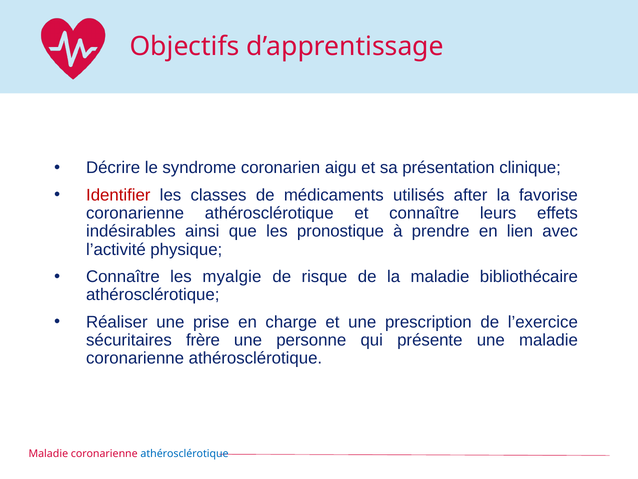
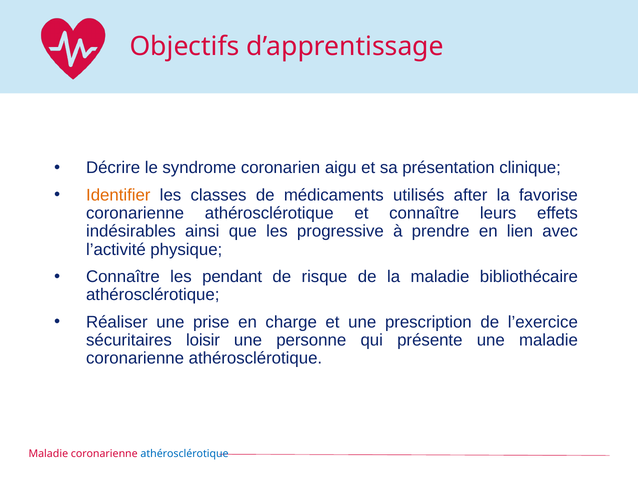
Identifier colour: red -> orange
pronostique: pronostique -> progressive
myalgie: myalgie -> pendant
frère: frère -> loisir
